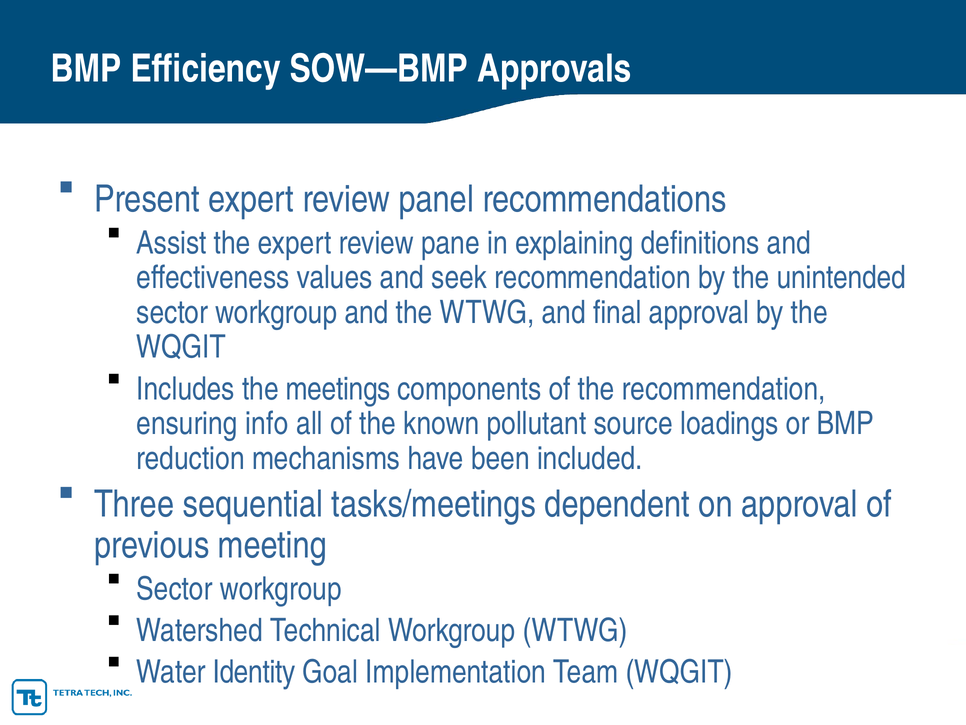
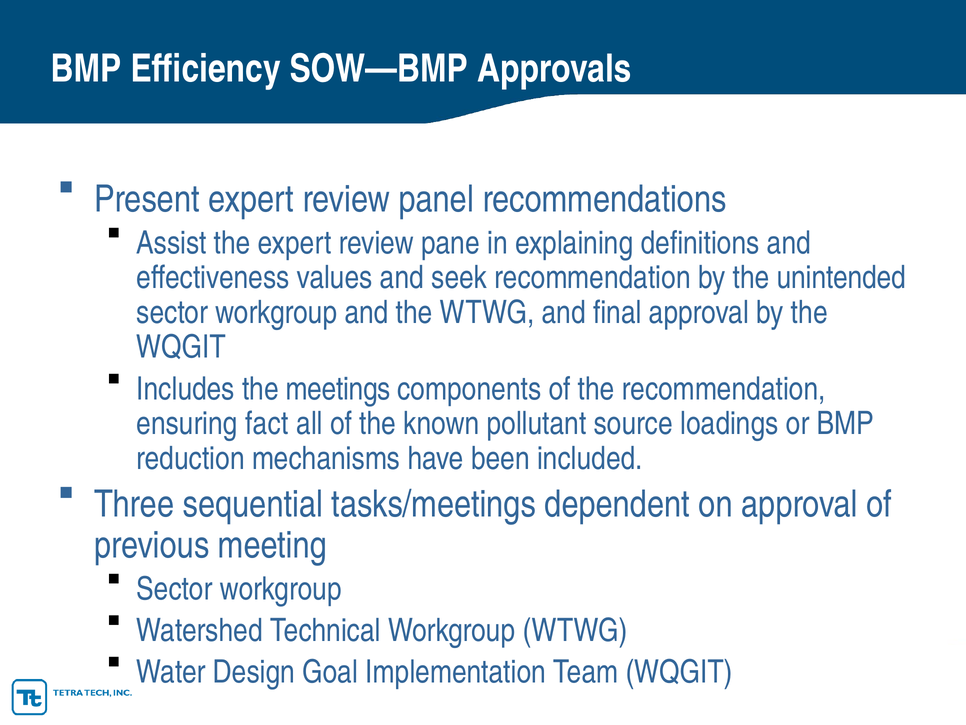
info: info -> fact
Identity: Identity -> Design
